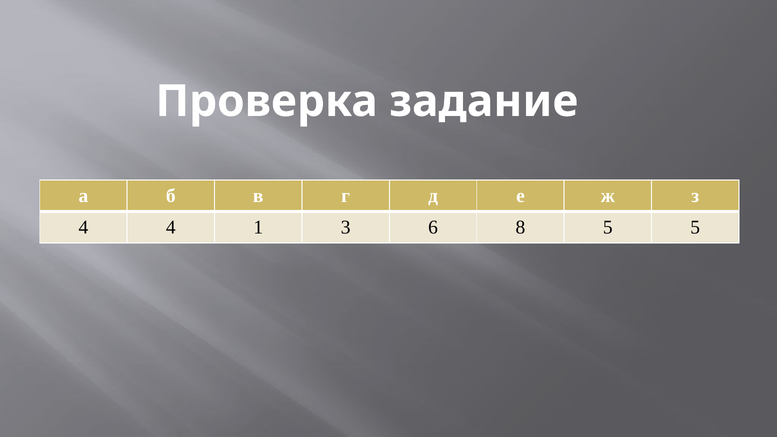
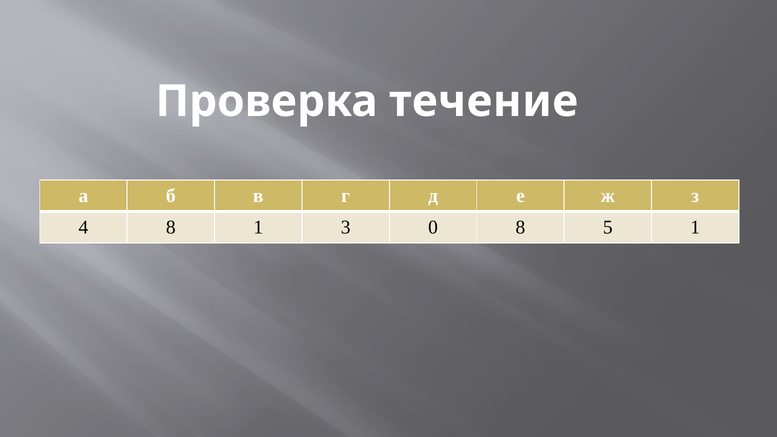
задание: задание -> течение
4 4: 4 -> 8
6: 6 -> 0
5 5: 5 -> 1
